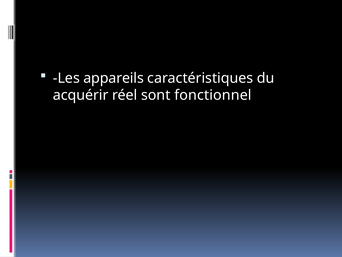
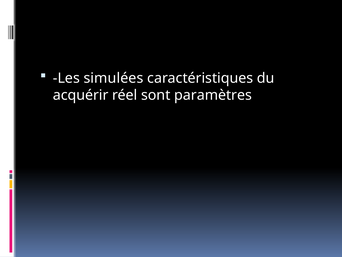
appareils: appareils -> simulées
fonctionnel: fonctionnel -> paramètres
